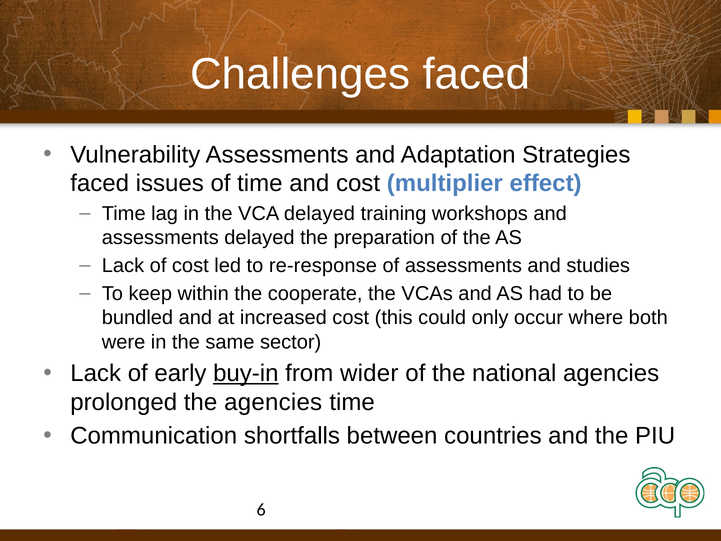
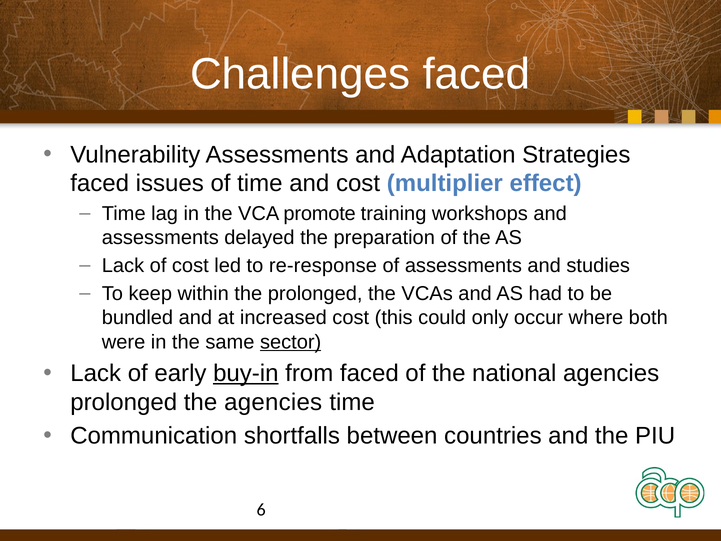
VCA delayed: delayed -> promote
the cooperate: cooperate -> prolonged
sector underline: none -> present
from wider: wider -> faced
